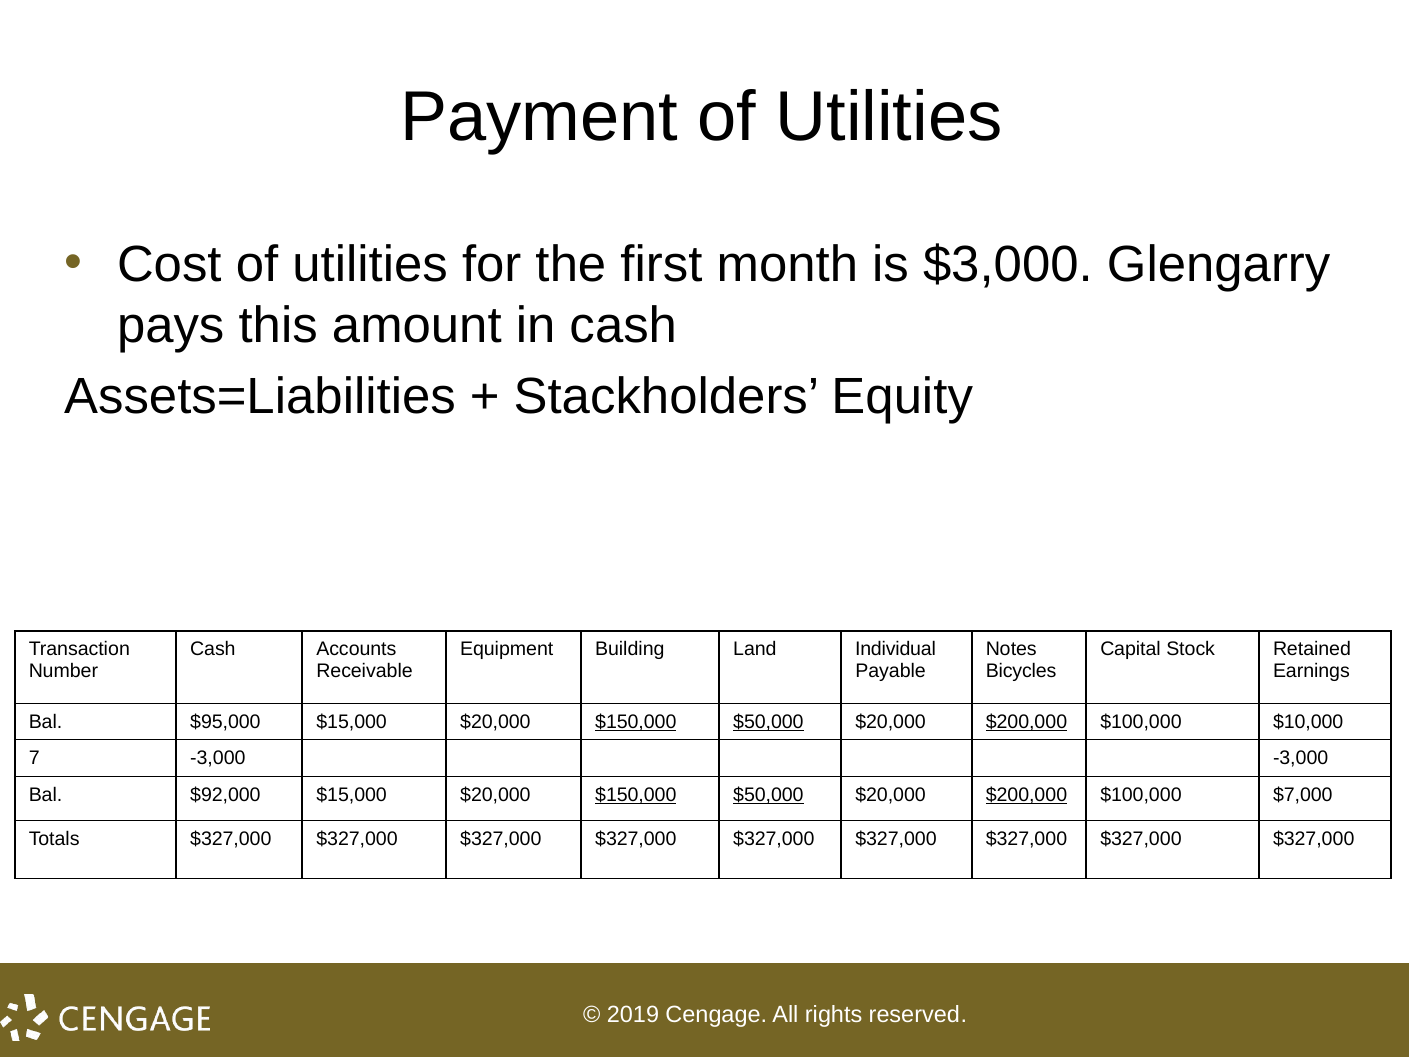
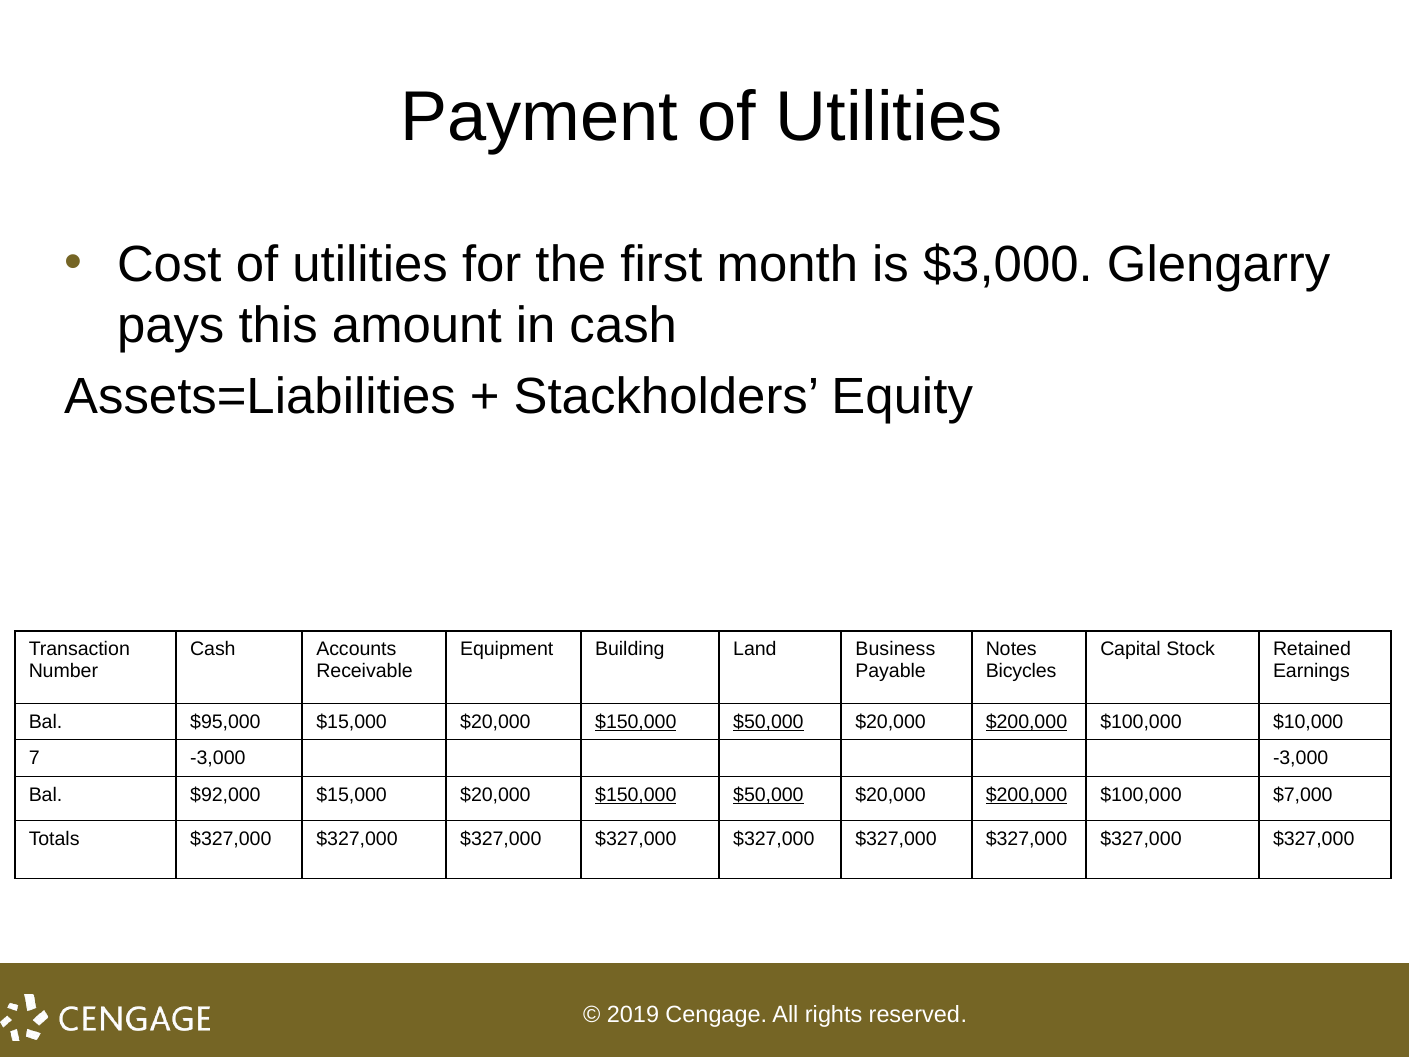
Individual: Individual -> Business
